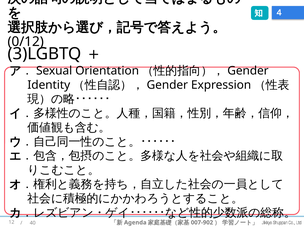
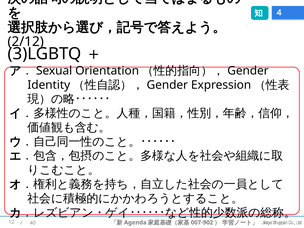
0/12: 0/12 -> 2/12
